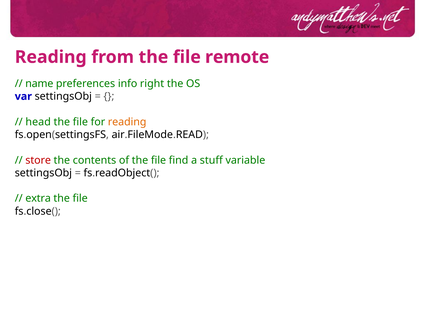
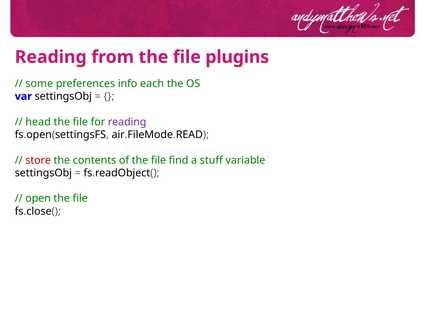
remote: remote -> plugins
name: name -> some
right: right -> each
reading at (127, 122) colour: orange -> purple
extra: extra -> open
